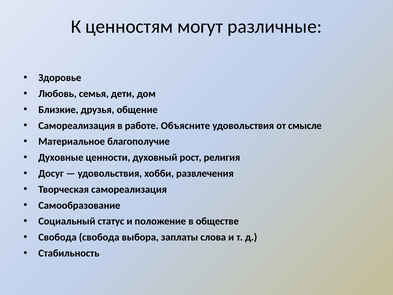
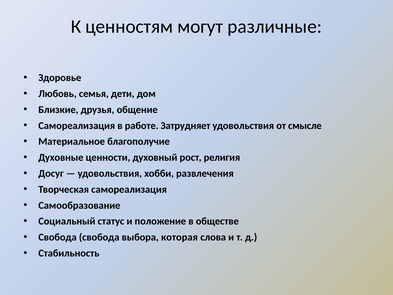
Объясните: Объясните -> Затрудняет
заплаты: заплаты -> которая
